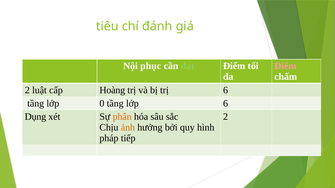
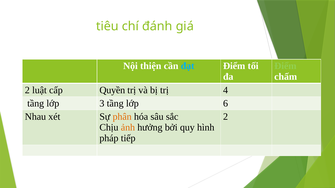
phục: phục -> thiện
đạt colour: light green -> light blue
Điểm at (285, 66) colour: pink -> light green
Hoàng: Hoàng -> Quyền
trị 6: 6 -> 4
0: 0 -> 3
Dụng: Dụng -> Nhau
